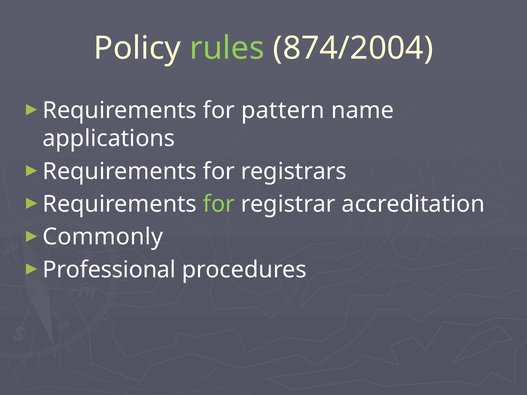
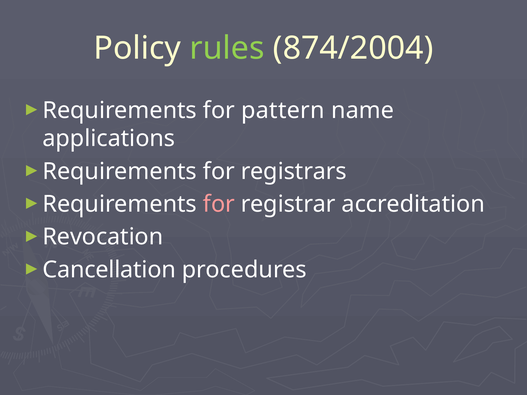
for at (219, 204) colour: light green -> pink
Commonly: Commonly -> Revocation
Professional: Professional -> Cancellation
